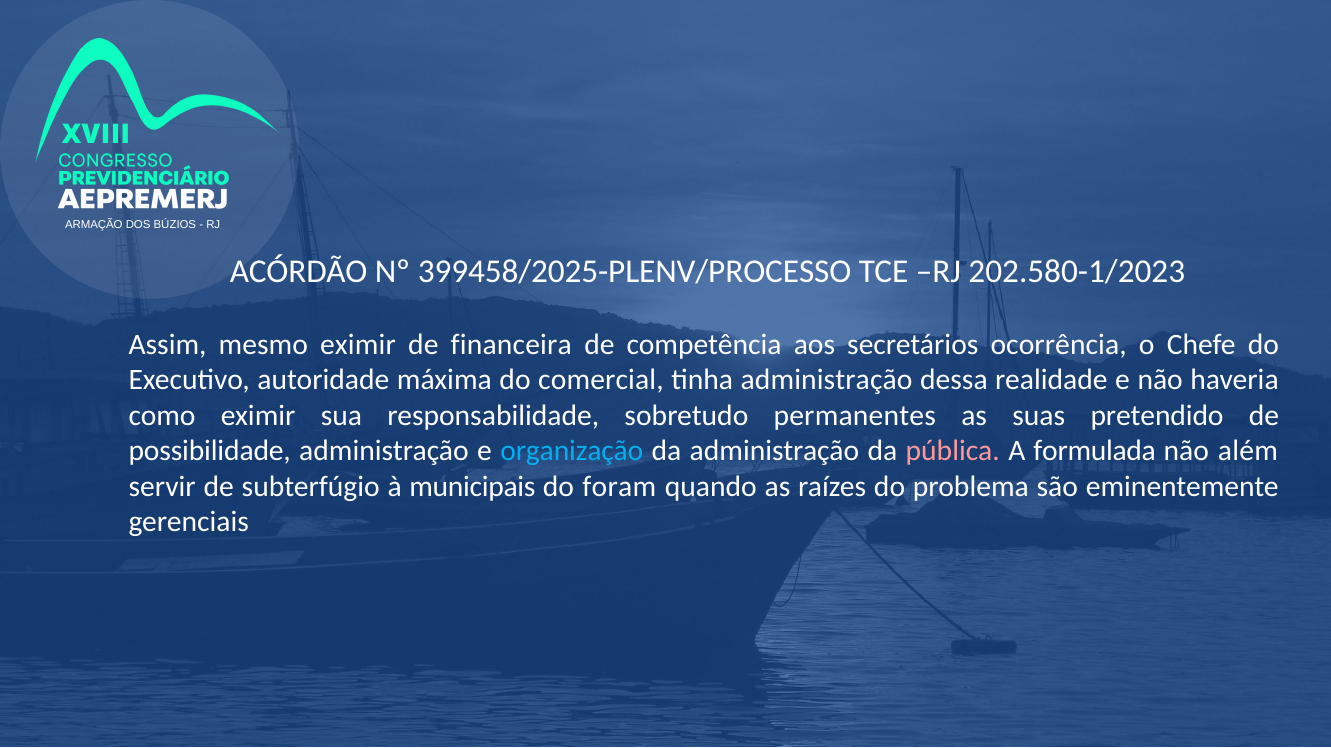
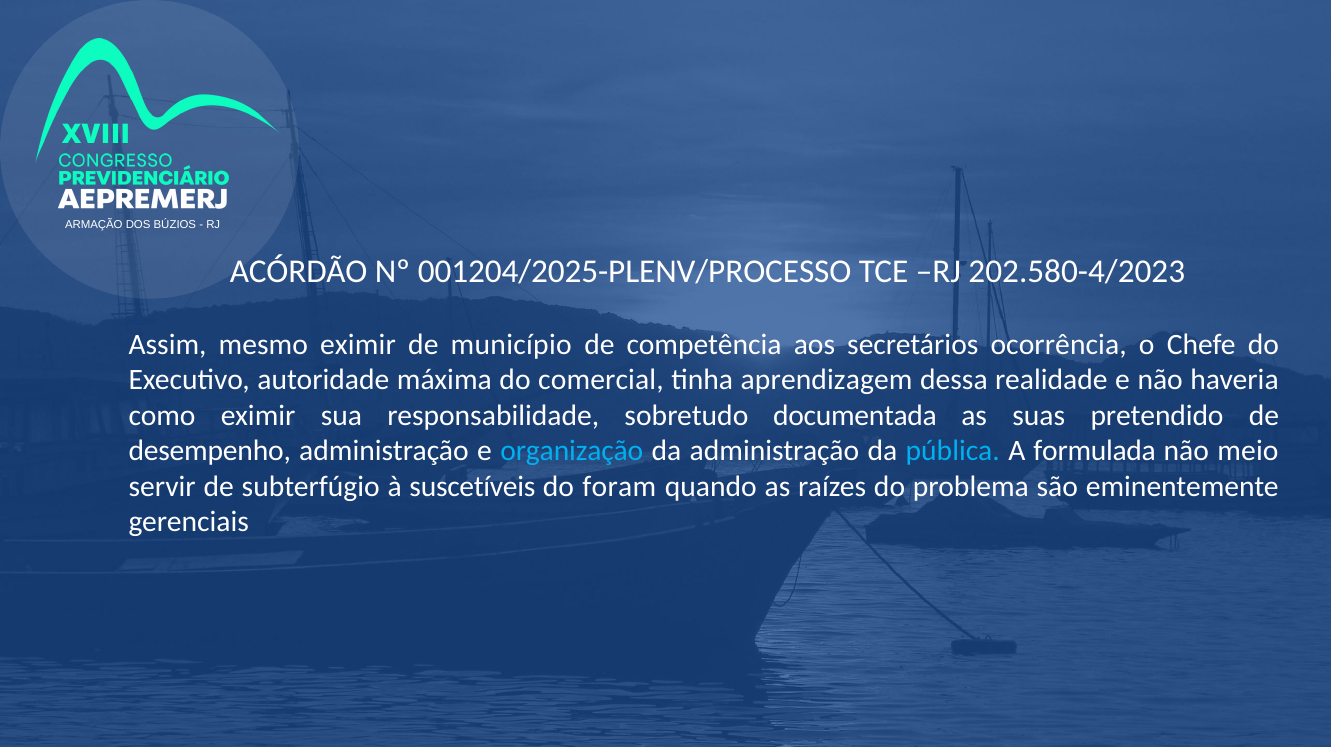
399458/2025-PLENV/PROCESSO: 399458/2025-PLENV/PROCESSO -> 001204/2025-PLENV/PROCESSO
202.580-1/2023: 202.580-1/2023 -> 202.580-4/2023
financeira: financeira -> município
tinha administração: administração -> aprendizagem
permanentes: permanentes -> documentada
possibilidade: possibilidade -> desempenho
pública colour: pink -> light blue
além: além -> meio
municipais: municipais -> suscetíveis
